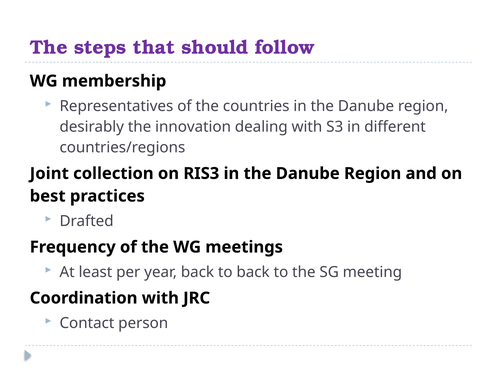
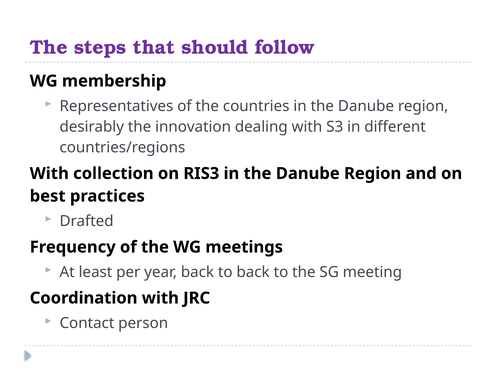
Joint at (49, 173): Joint -> With
